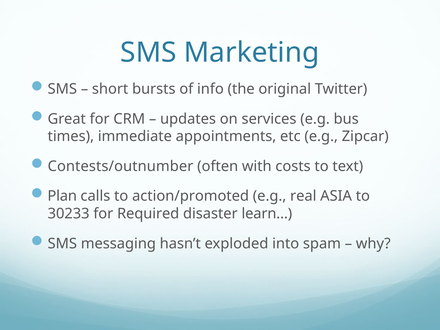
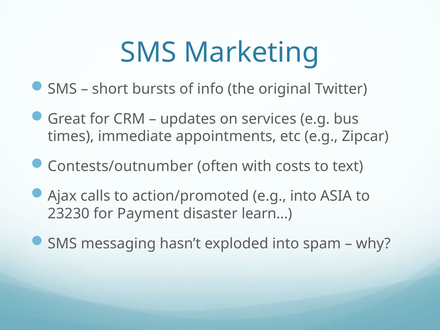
Plan: Plan -> Ajax
e.g real: real -> into
30233: 30233 -> 23230
Required: Required -> Payment
